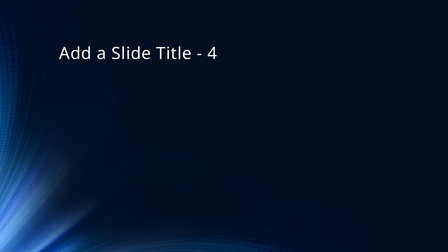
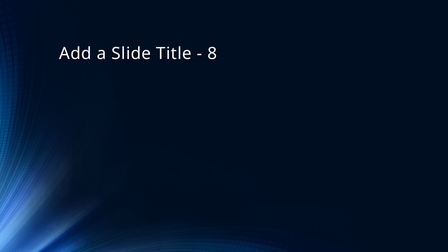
4: 4 -> 8
